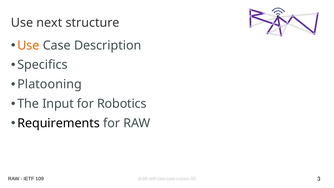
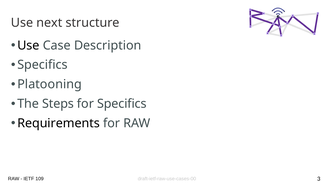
Use at (28, 45) colour: orange -> black
Input: Input -> Steps
for Robotics: Robotics -> Specifics
